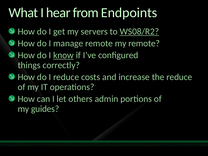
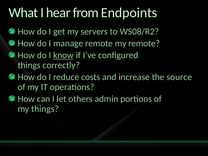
WS08/R2 underline: present -> none
the reduce: reduce -> source
my guides: guides -> things
